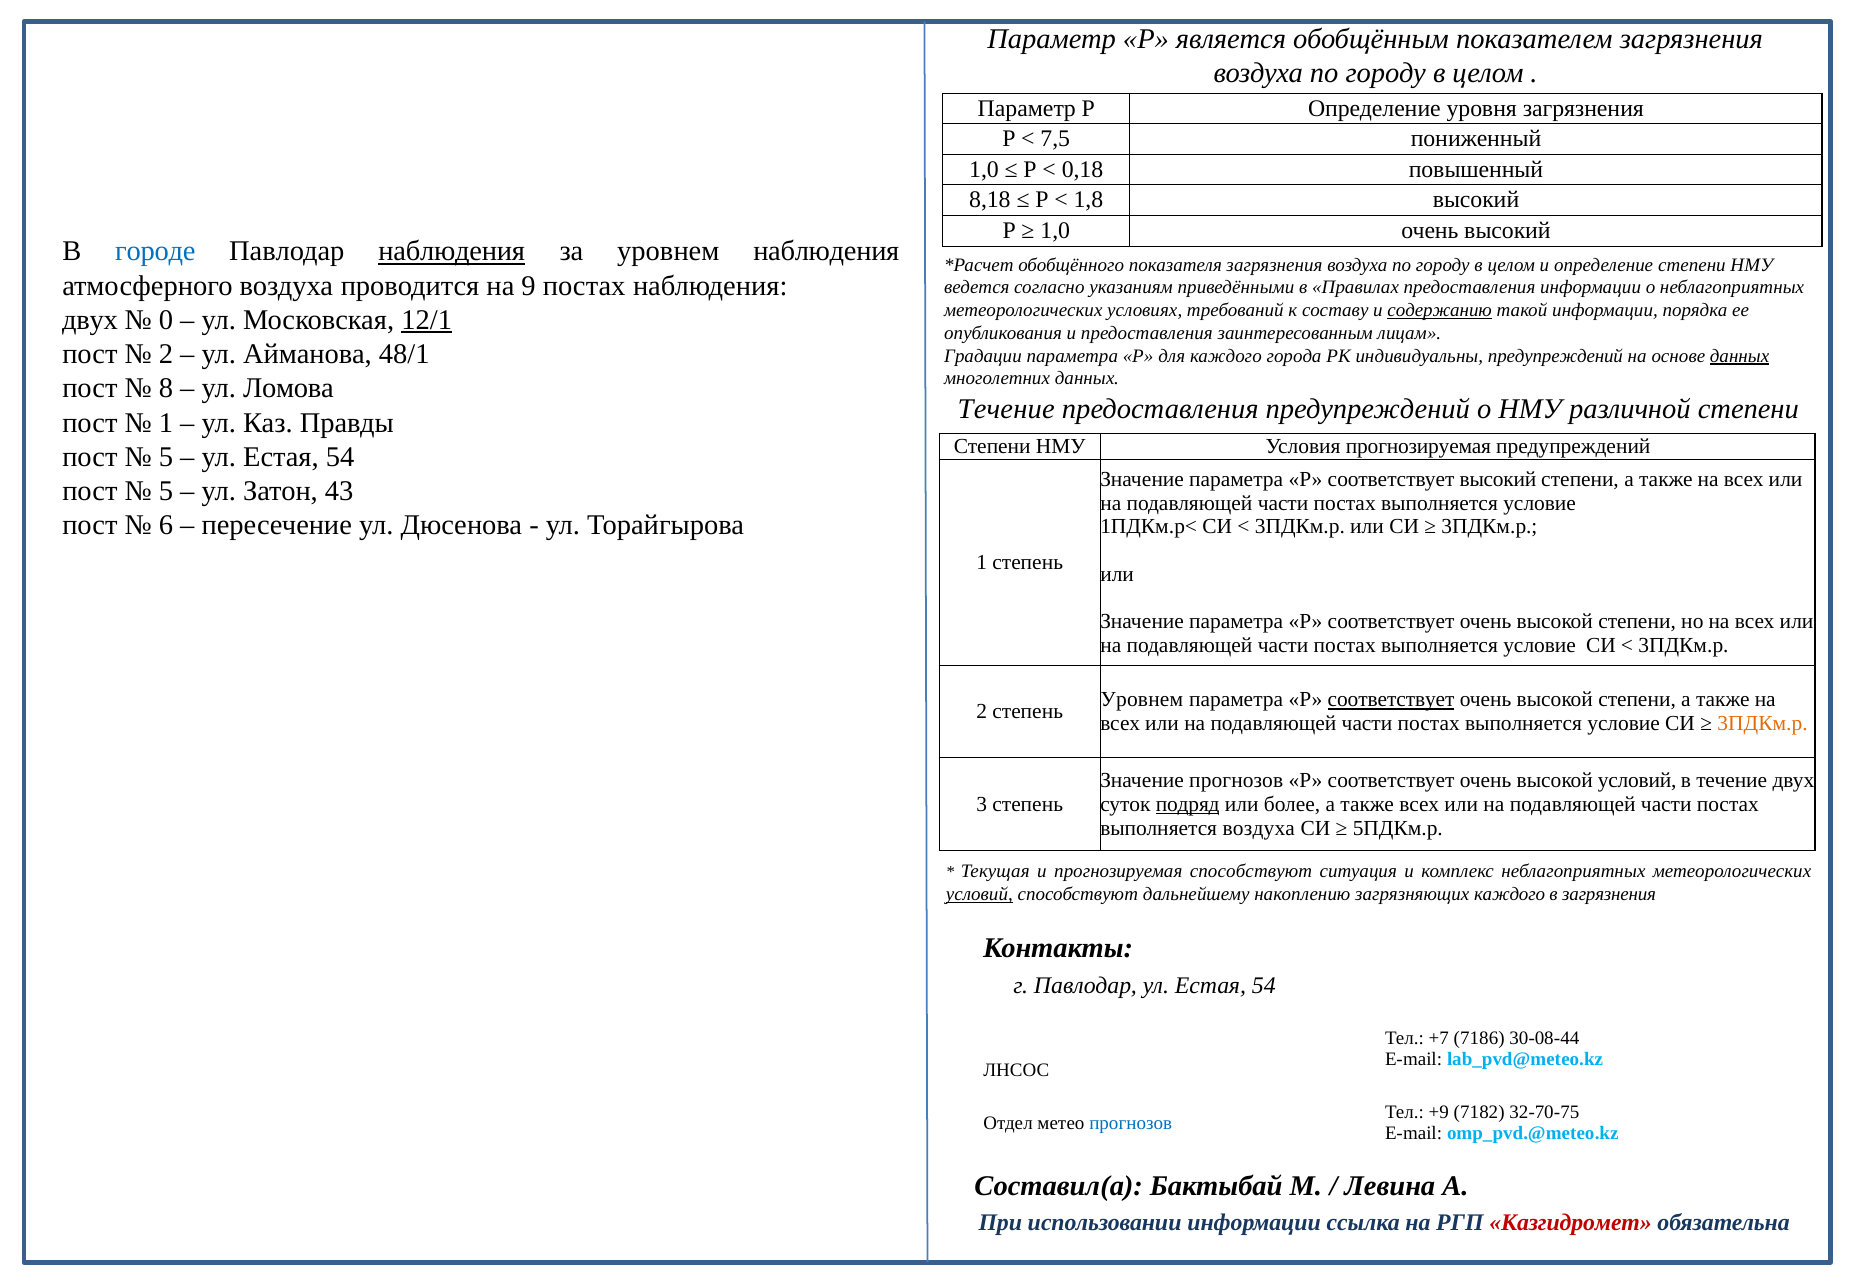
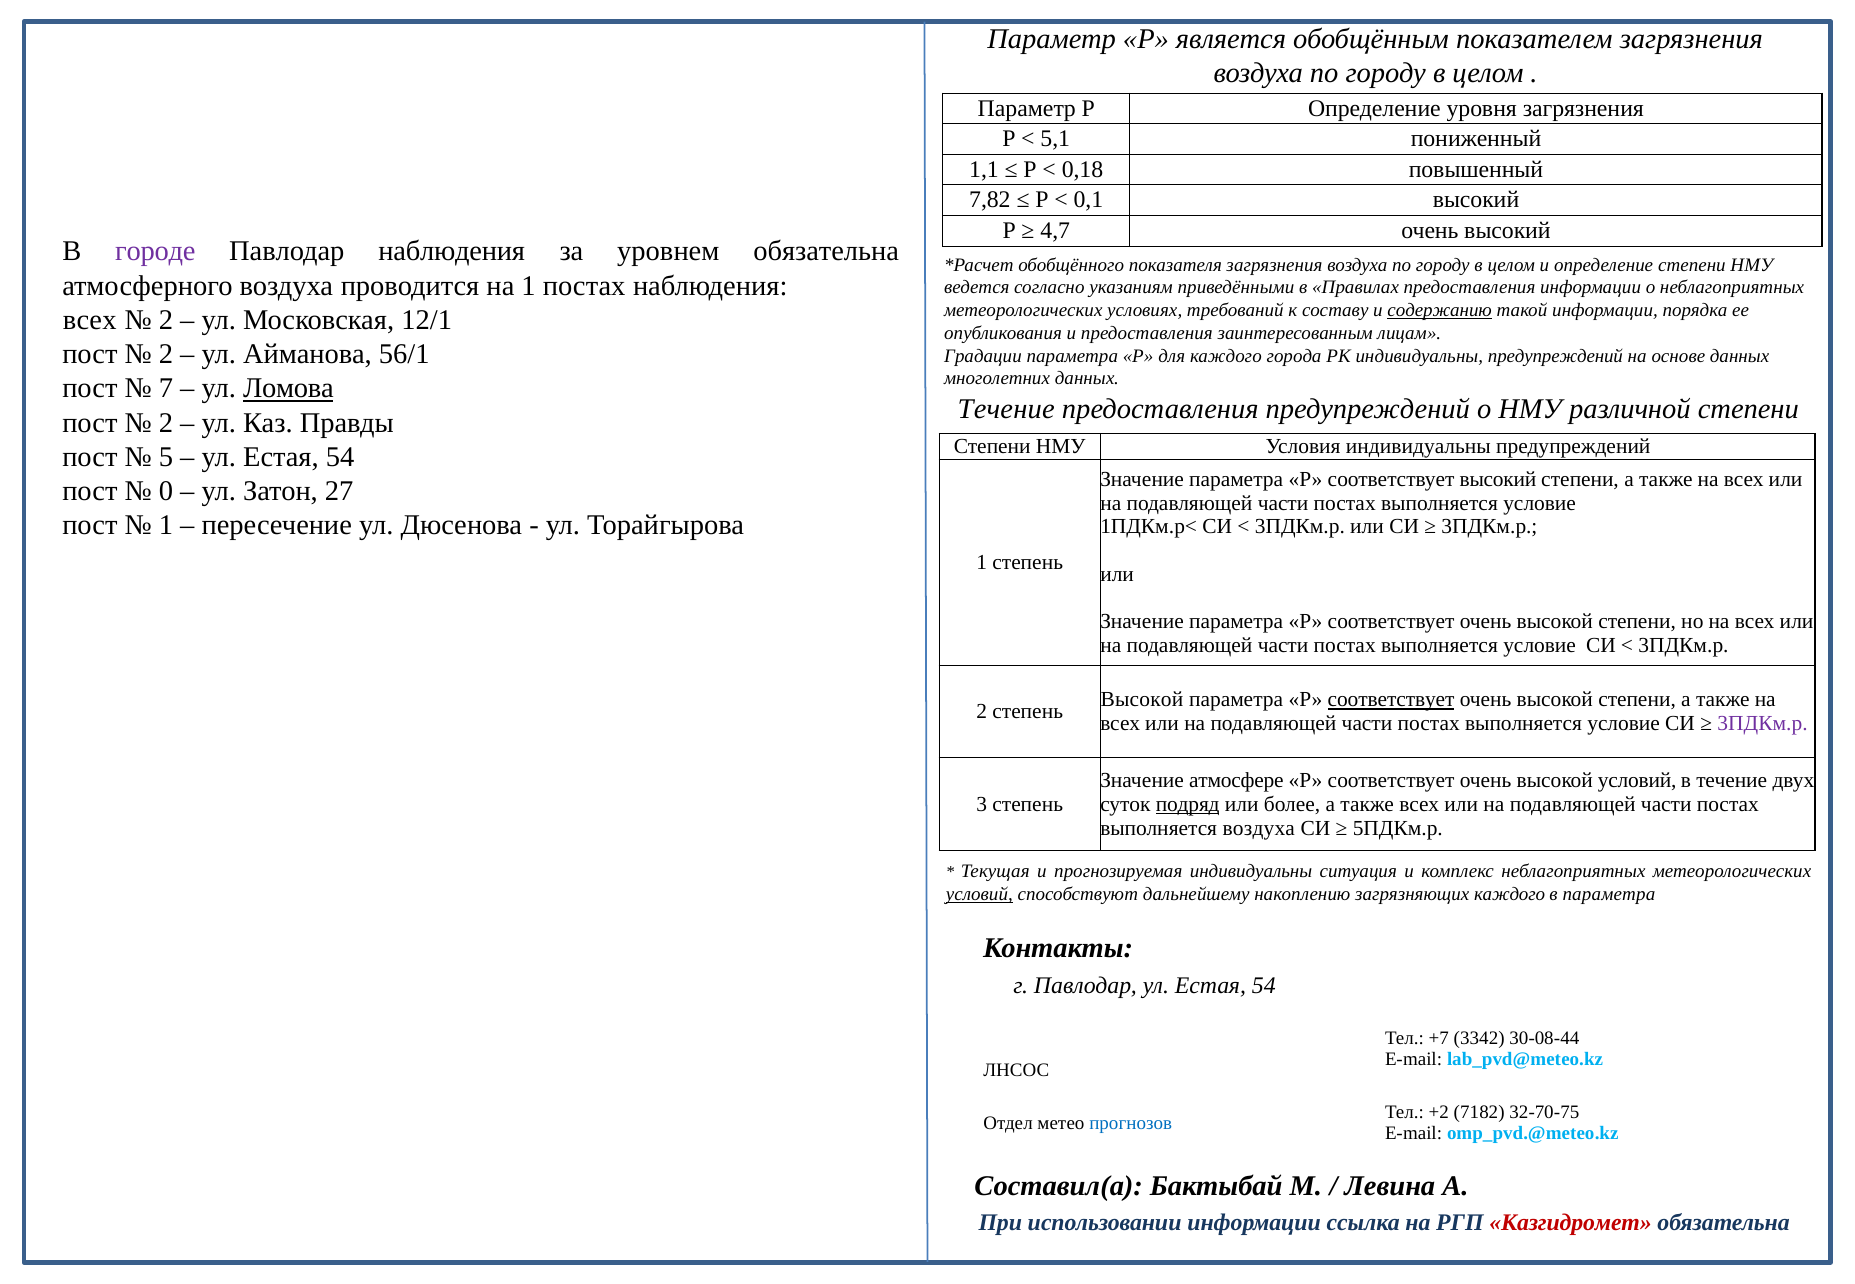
7,5: 7,5 -> 5,1
1,0 at (984, 169): 1,0 -> 1,1
8,18: 8,18 -> 7,82
1,8: 1,8 -> 0,1
1,0 at (1055, 231): 1,0 -> 4,7
городе colour: blue -> purple
наблюдения at (452, 252) underline: present -> none
уровнем наблюдения: наблюдения -> обязательна
на 9: 9 -> 1
двух at (90, 320): двух -> всех
0 at (166, 320): 0 -> 2
12/1 underline: present -> none
48/1: 48/1 -> 56/1
данных at (1740, 356) underline: present -> none
8: 8 -> 7
Ломова underline: none -> present
1 at (166, 423): 1 -> 2
Условия прогнозируемая: прогнозируемая -> индивидуальны
5 at (166, 491): 5 -> 0
43: 43 -> 27
6 at (166, 526): 6 -> 1
Уровнем at (1142, 700): Уровнем -> Высокой
3ПДКм.р at (1763, 724) colour: orange -> purple
Значение прогнозов: прогнозов -> атмосфере
прогнозируемая способствуют: способствуют -> индивидуальны
в загрязнения: загрязнения -> параметра
7186: 7186 -> 3342
+9: +9 -> +2
